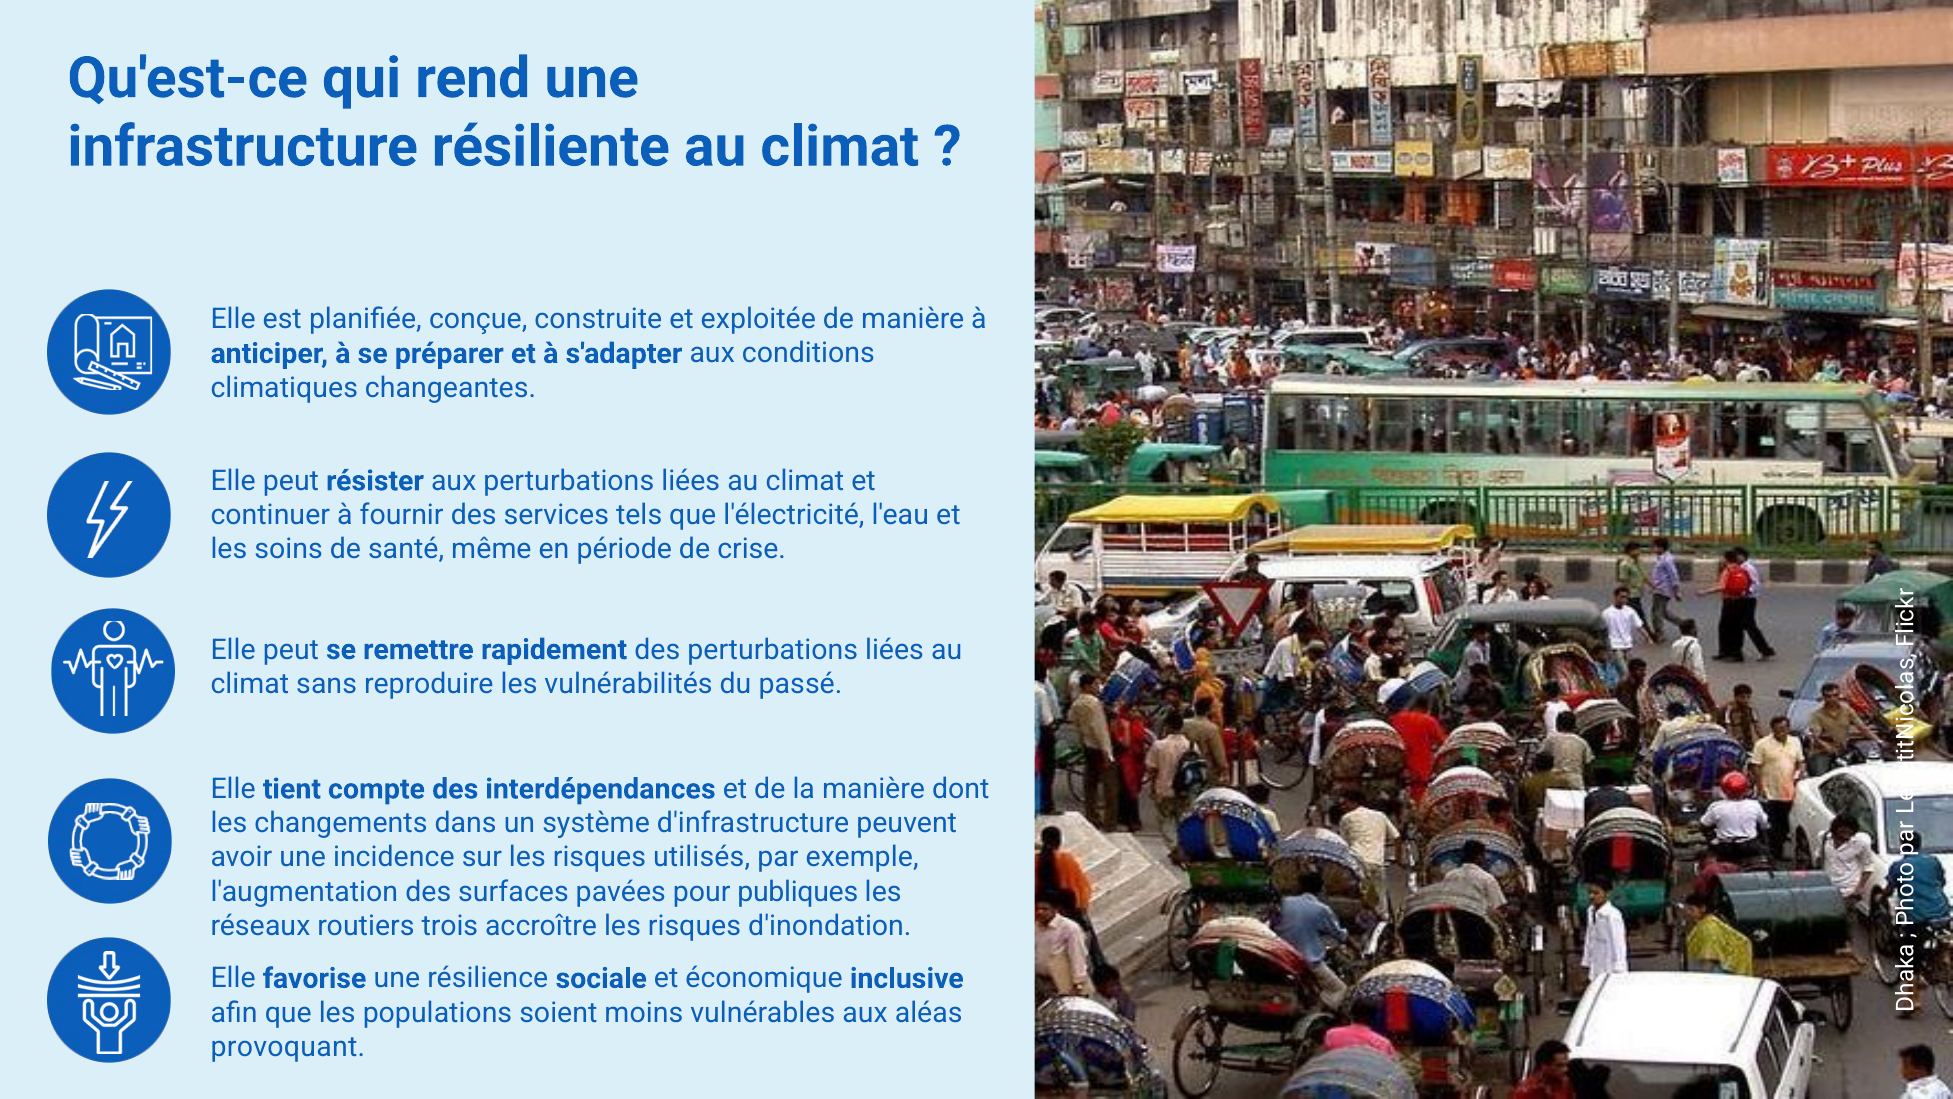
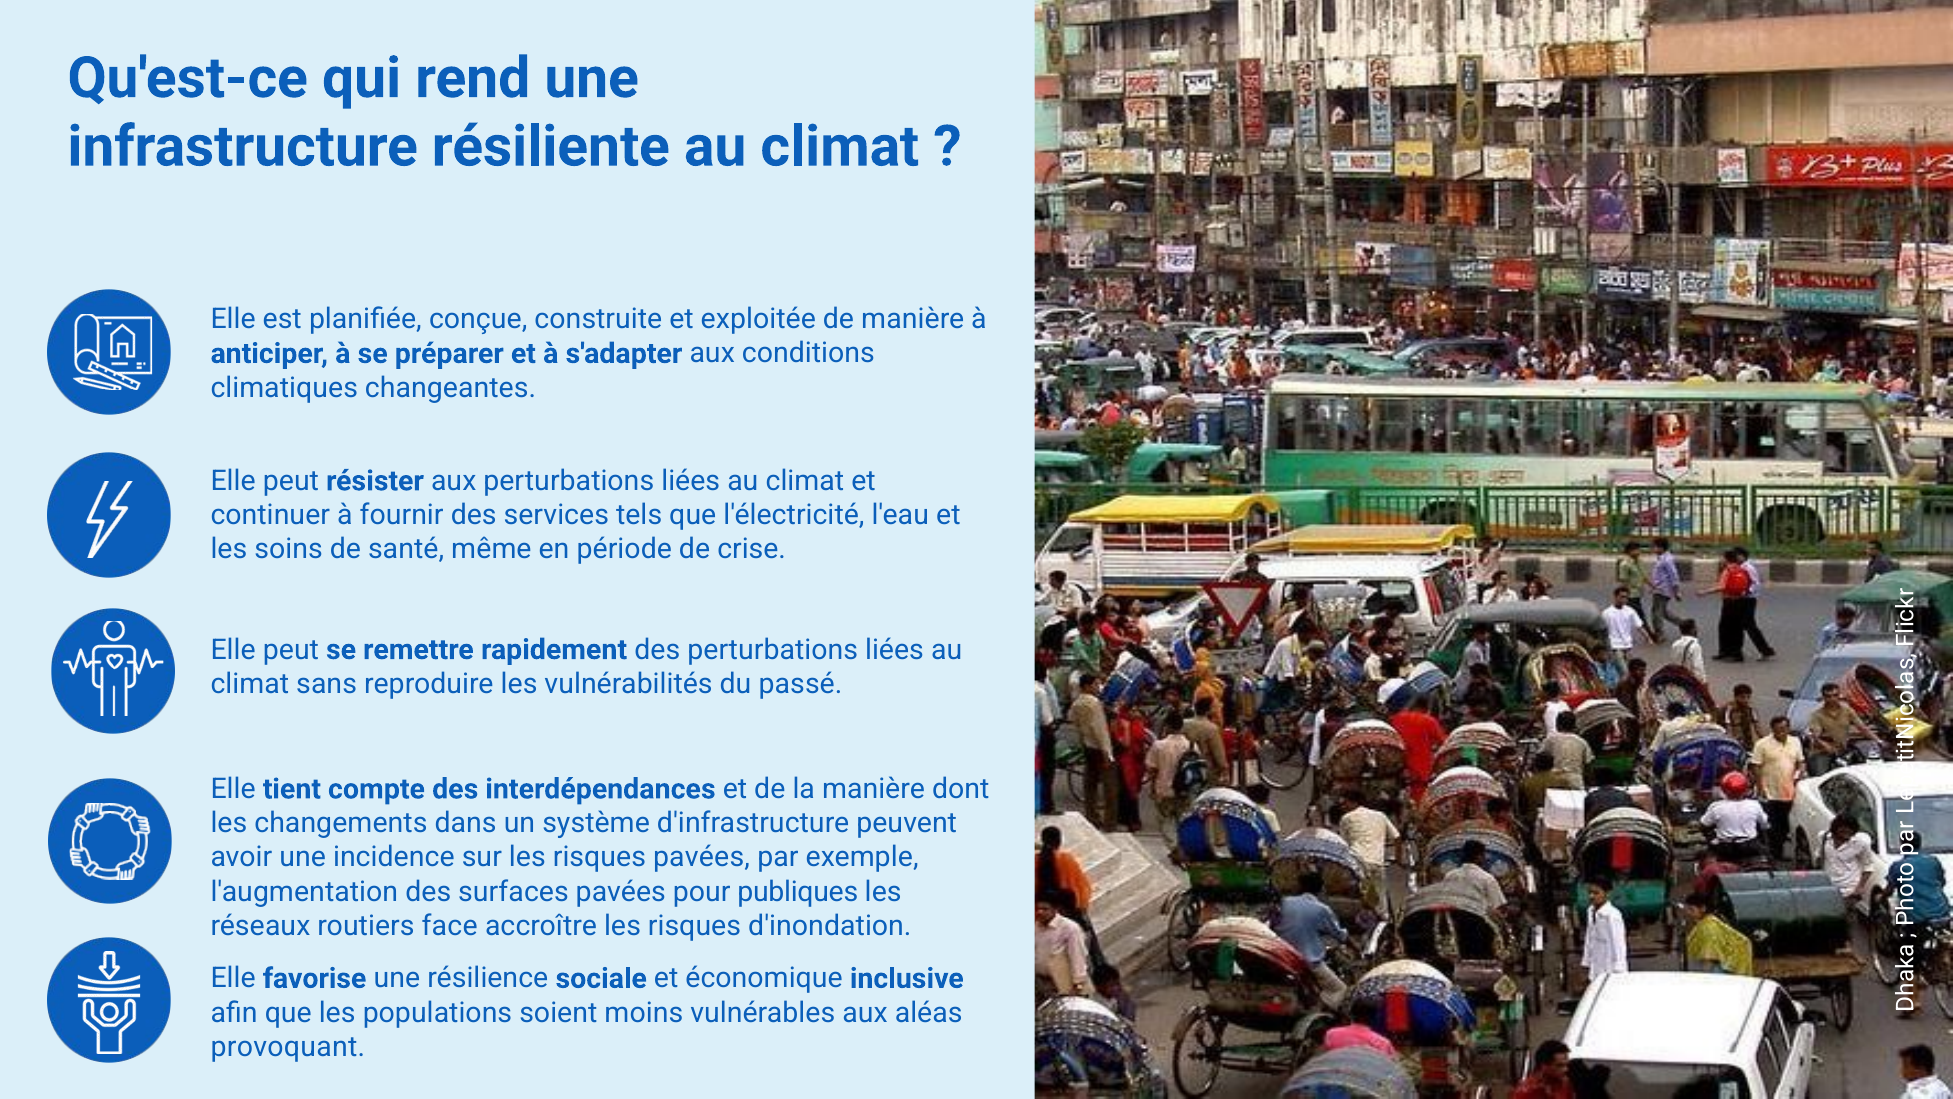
risques utilisés: utilisés -> pavées
trois: trois -> face
